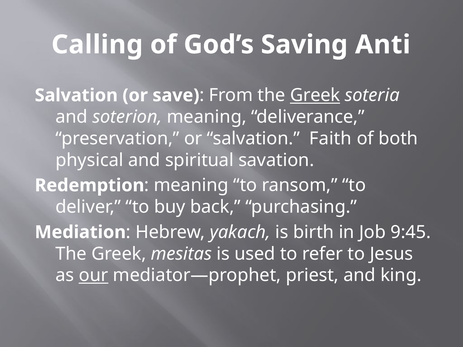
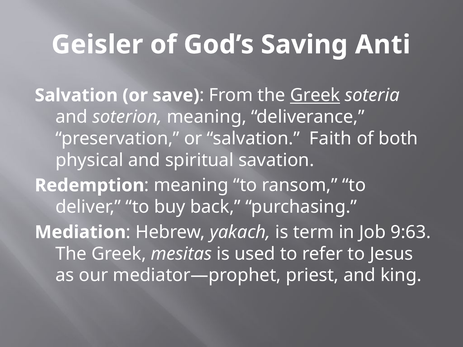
Calling: Calling -> Geisler
birth: birth -> term
9:45: 9:45 -> 9:63
our underline: present -> none
